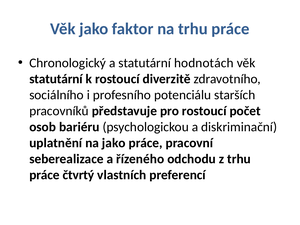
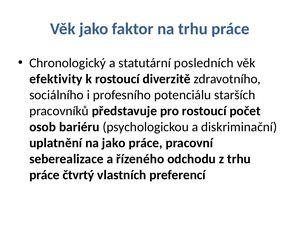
hodnotách: hodnotách -> posledních
statutární at (56, 79): statutární -> efektivity
